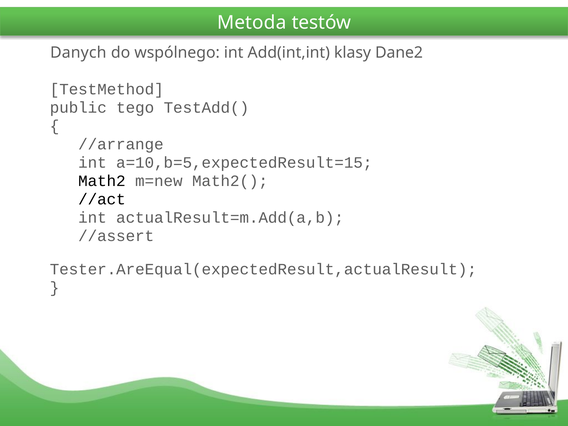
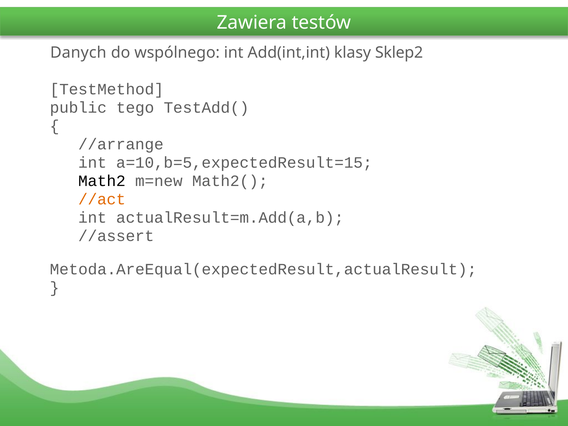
Metoda: Metoda -> Zawiera
Dane2: Dane2 -> Sklep2
//act colour: black -> orange
Tester.AreEqual(expectedResult,actualResult: Tester.AreEqual(expectedResult,actualResult -> Metoda.AreEqual(expectedResult,actualResult
